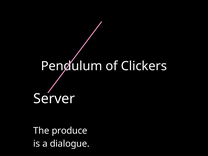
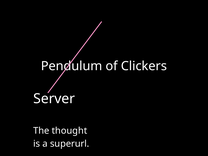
produce: produce -> thought
dialogue: dialogue -> superurl
